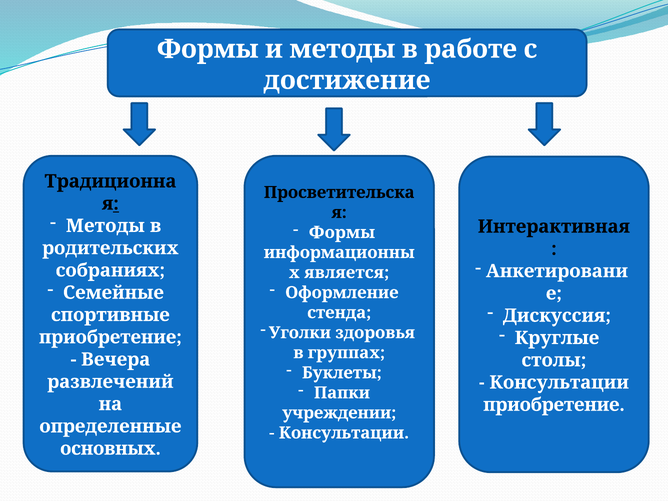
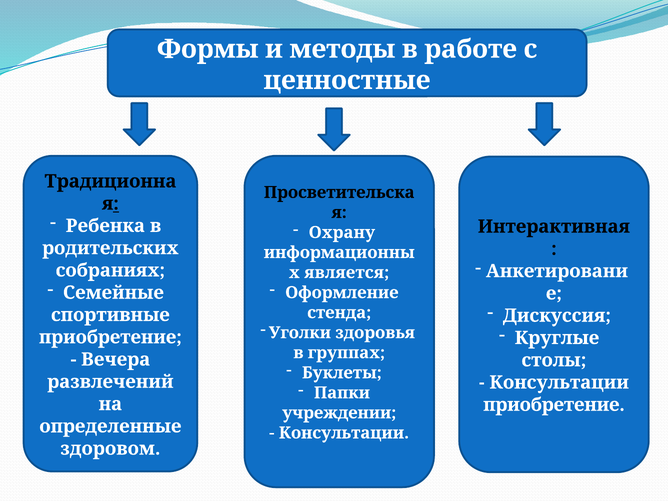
достижение: достижение -> ценностные
Методы at (105, 226): Методы -> Ребенка
Формы at (342, 232): Формы -> Охрану
основных: основных -> здоровом
